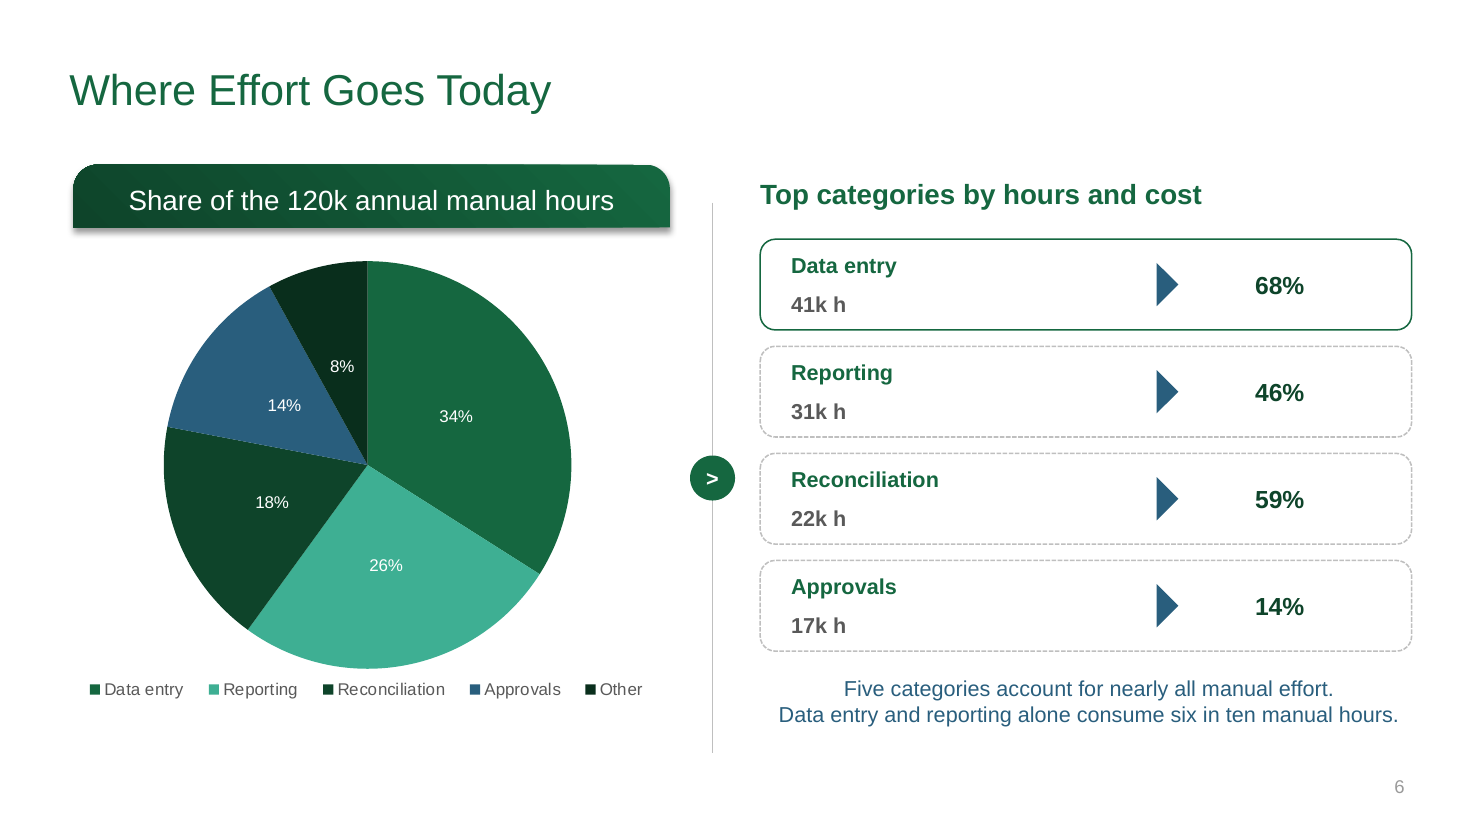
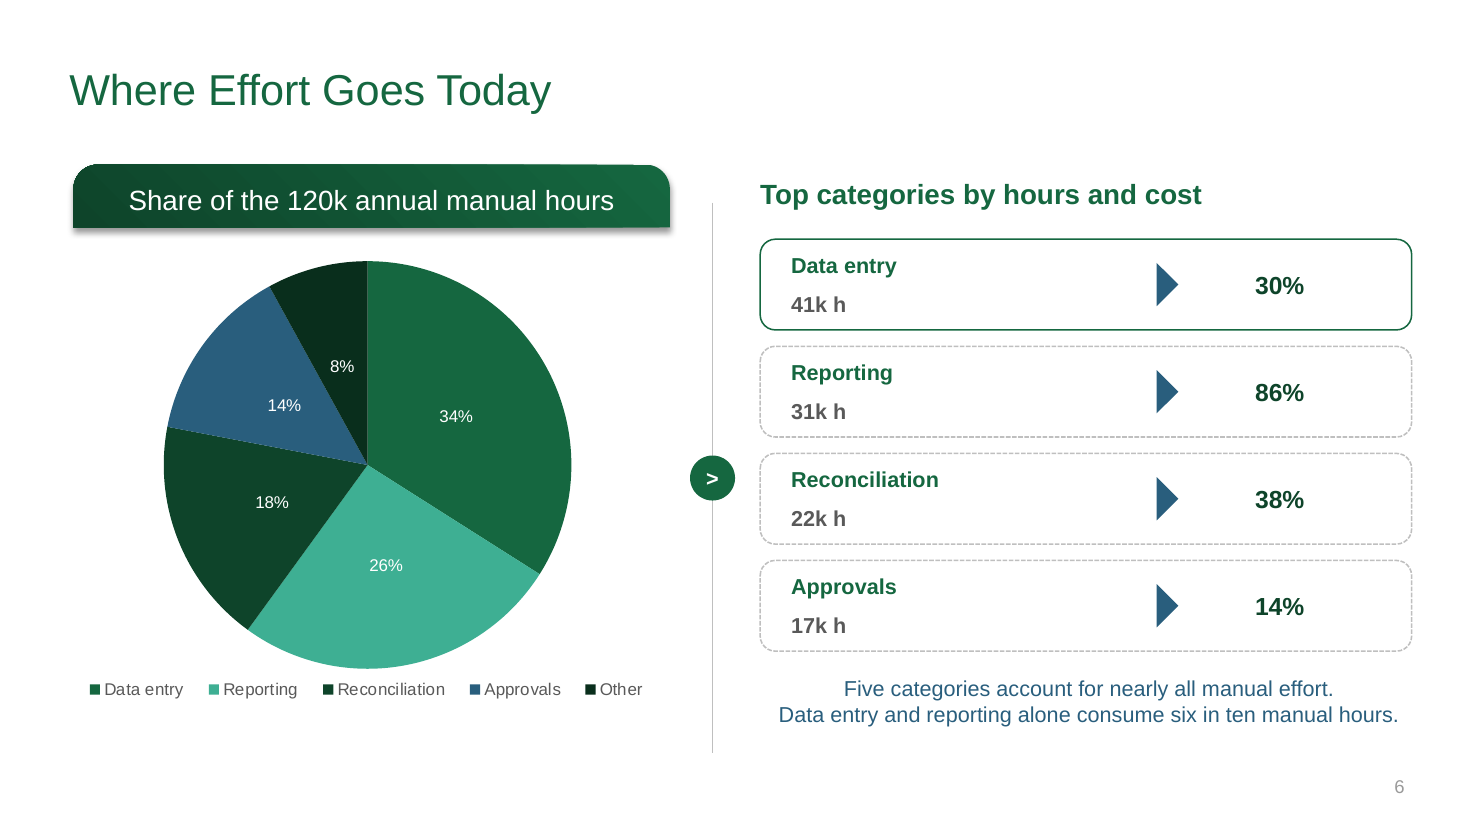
68%: 68% -> 30%
46%: 46% -> 86%
59%: 59% -> 38%
